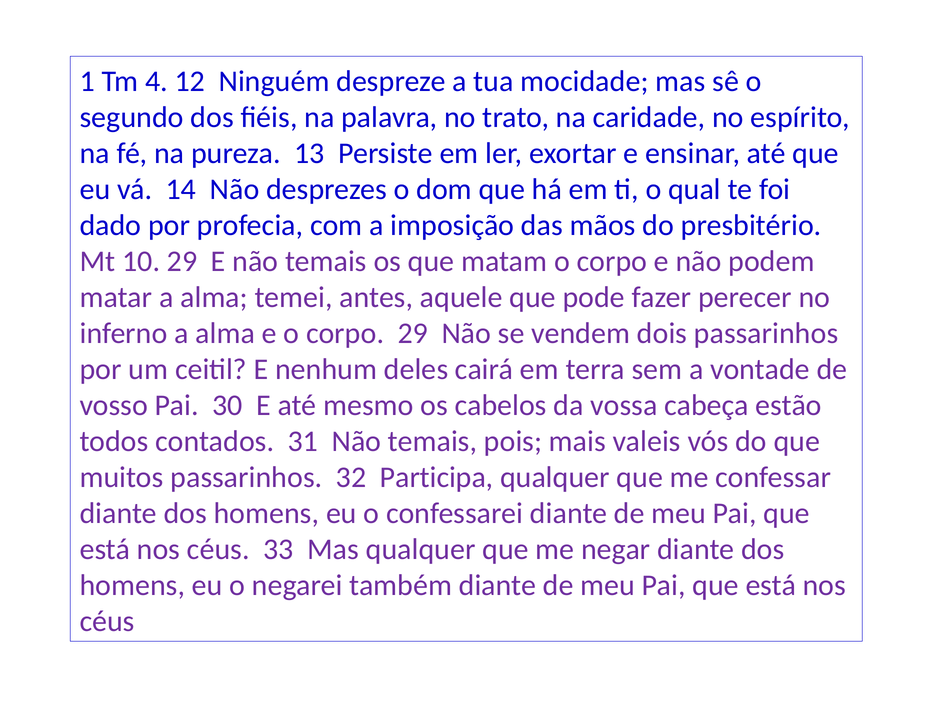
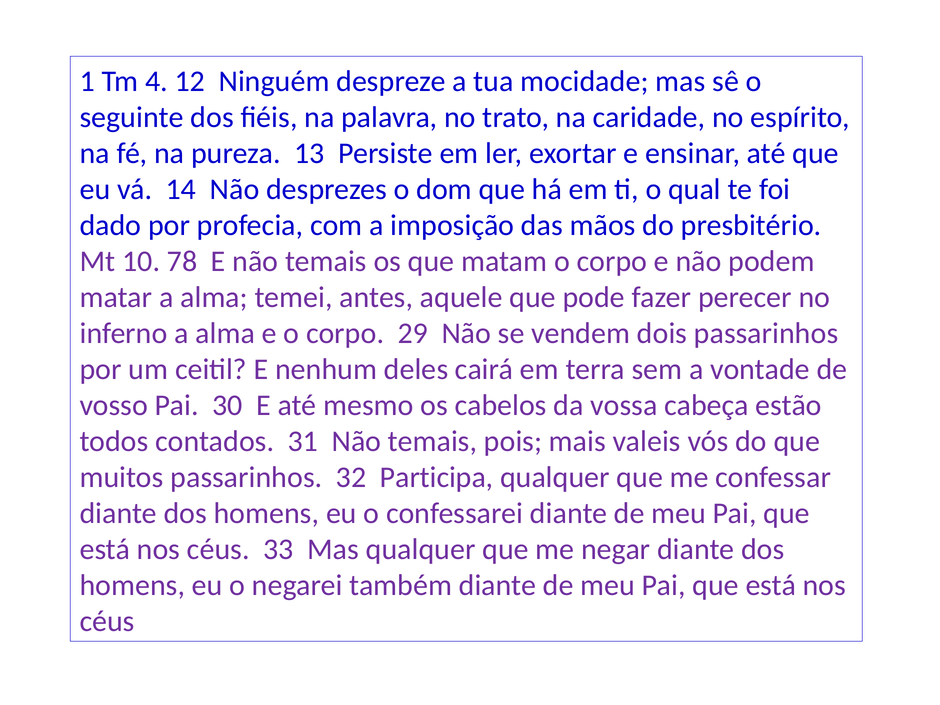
segundo: segundo -> seguinte
10 29: 29 -> 78
